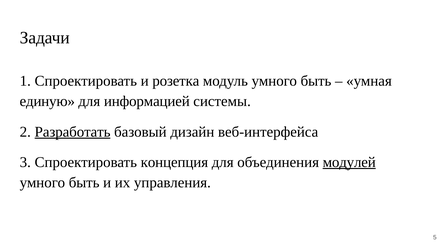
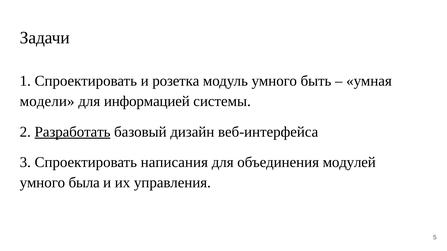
единую: единую -> модели
концепция: концепция -> написания
модулей underline: present -> none
быть at (84, 183): быть -> была
